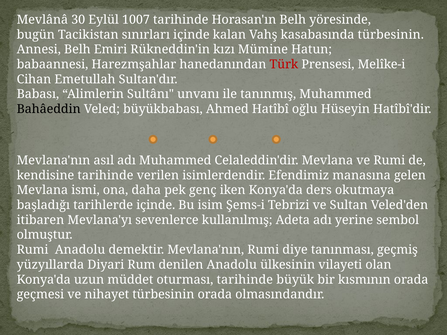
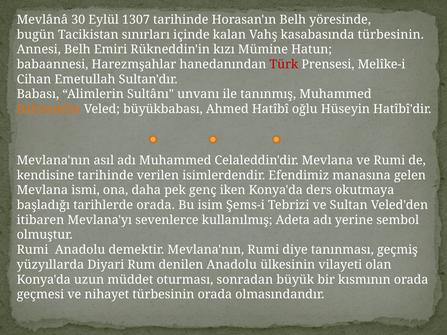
1007: 1007 -> 1307
Bahâeddin colour: black -> orange
tarihlerde içinde: içinde -> orada
oturması tarihinde: tarihinde -> sonradan
